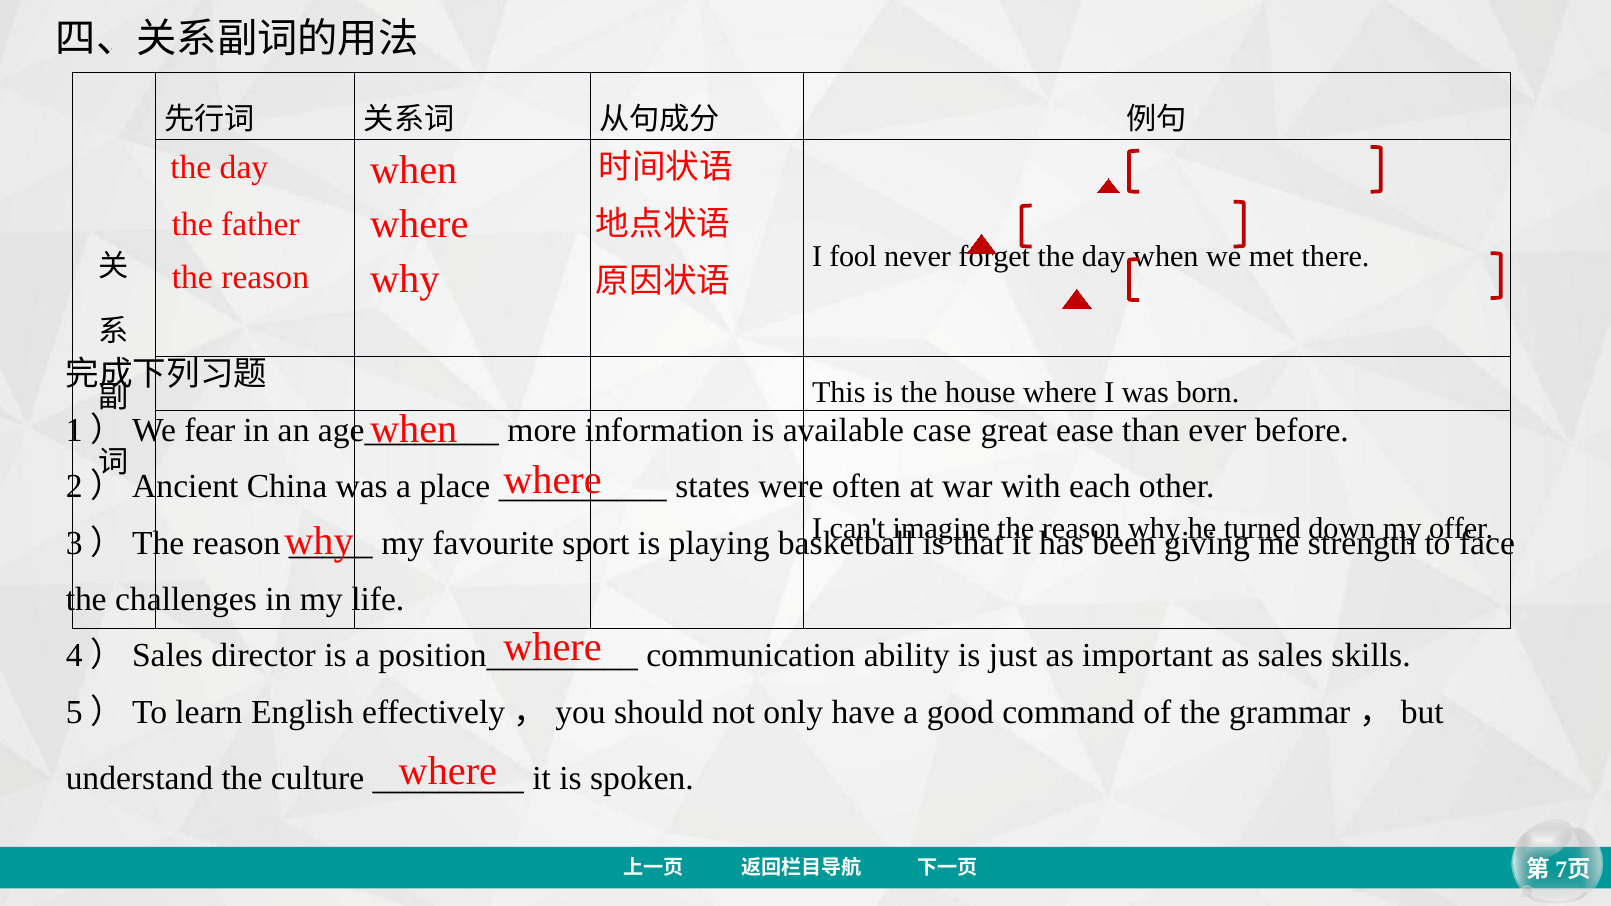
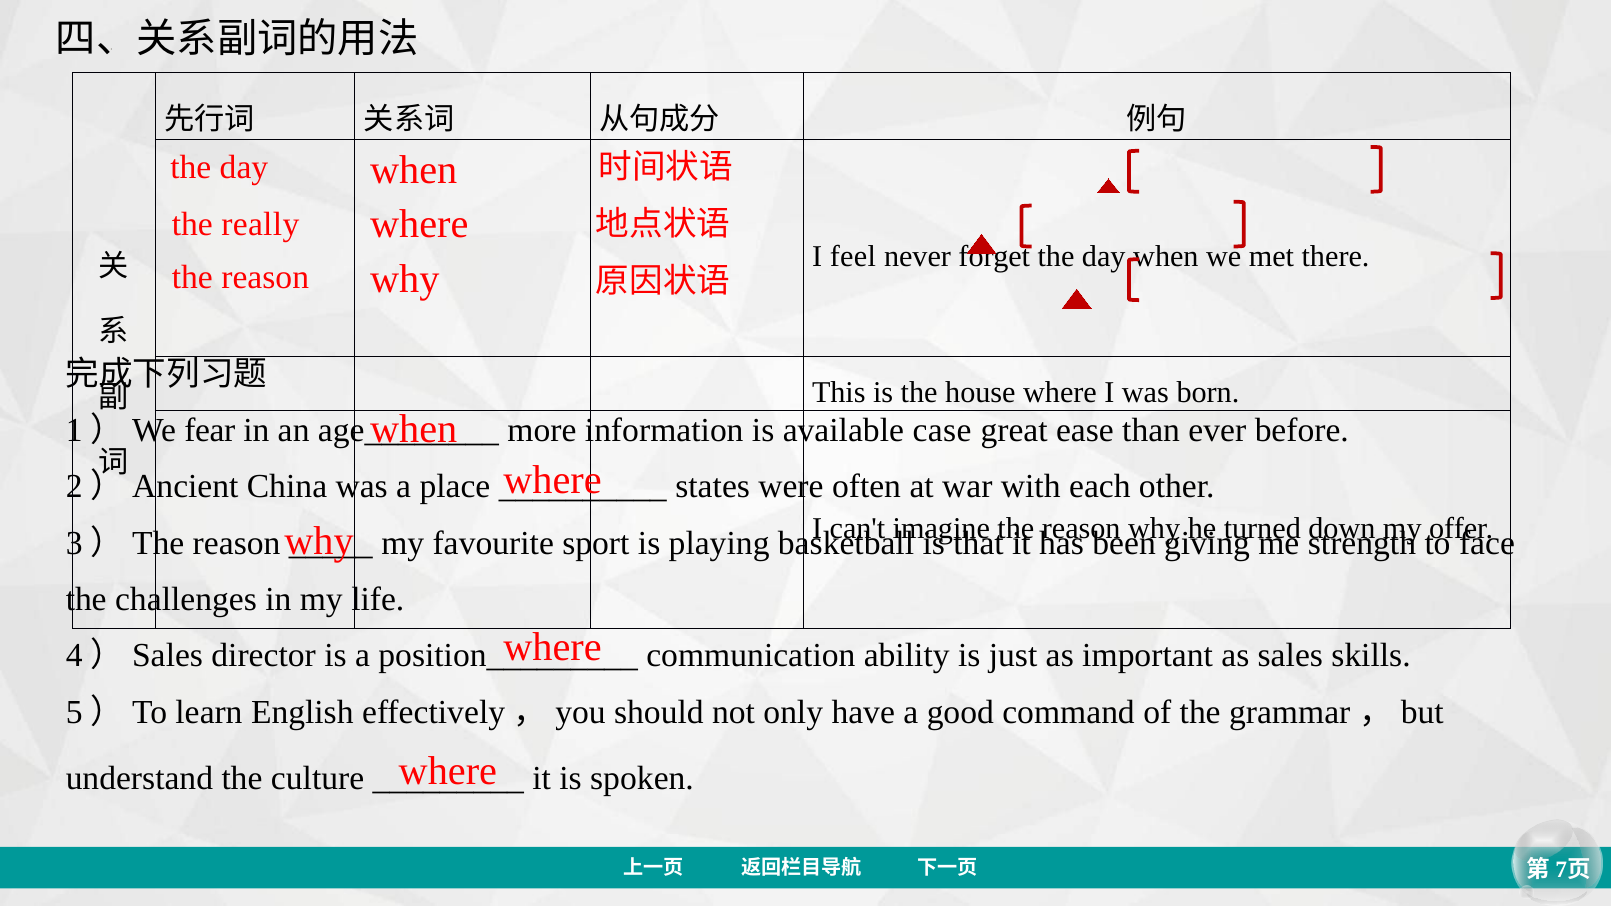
father: father -> really
fool: fool -> feel
